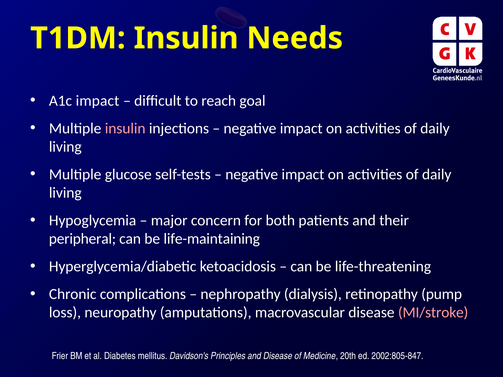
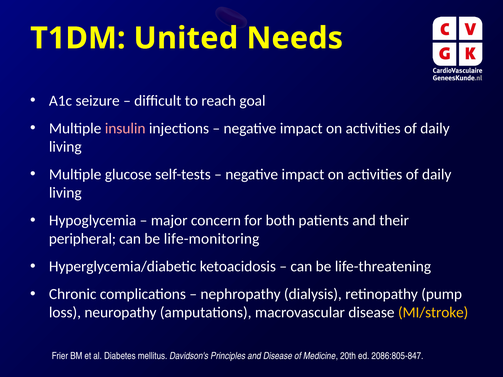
T1DM Insulin: Insulin -> United
A1c impact: impact -> seizure
life-maintaining: life-maintaining -> life-monitoring
MI/stroke colour: pink -> yellow
2002:805-847: 2002:805-847 -> 2086:805-847
